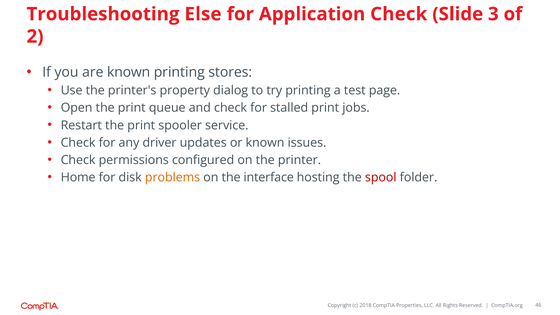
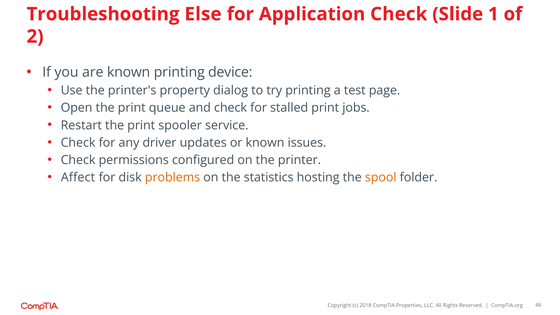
3: 3 -> 1
stores: stores -> device
Home: Home -> Affect
interface: interface -> statistics
spool colour: red -> orange
